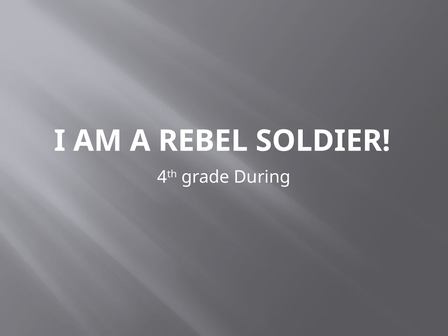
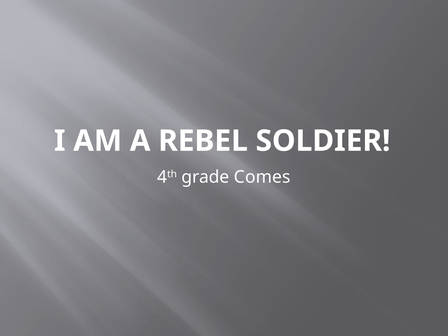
During: During -> Comes
